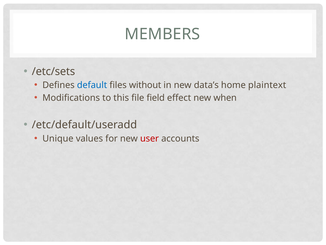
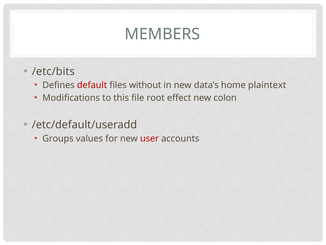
/etc/sets: /etc/sets -> /etc/bits
default colour: blue -> red
field: field -> root
when: when -> colon
Unique: Unique -> Groups
